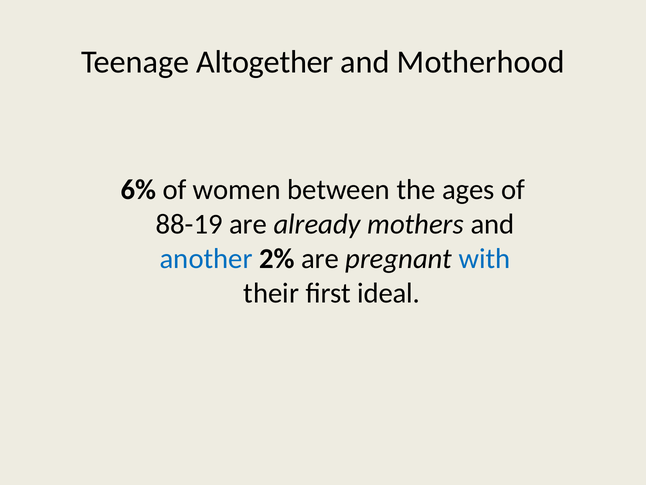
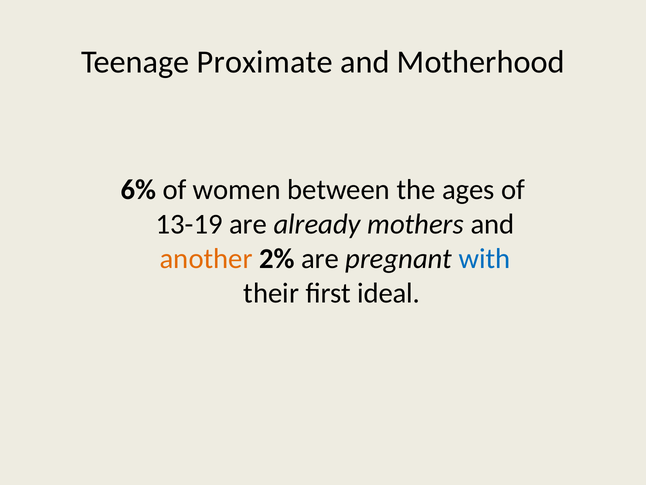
Altogether: Altogether -> Proximate
88-19: 88-19 -> 13-19
another colour: blue -> orange
